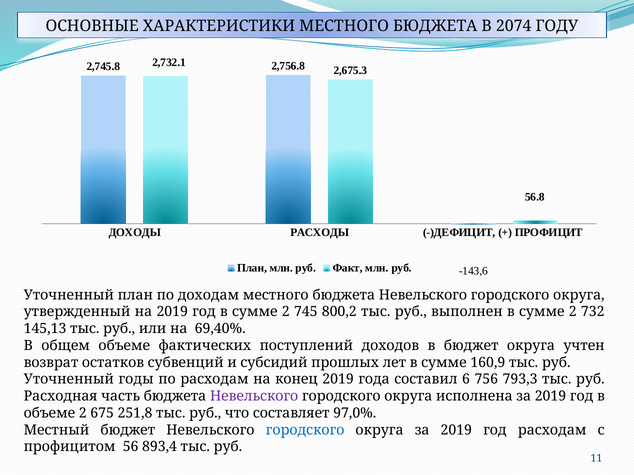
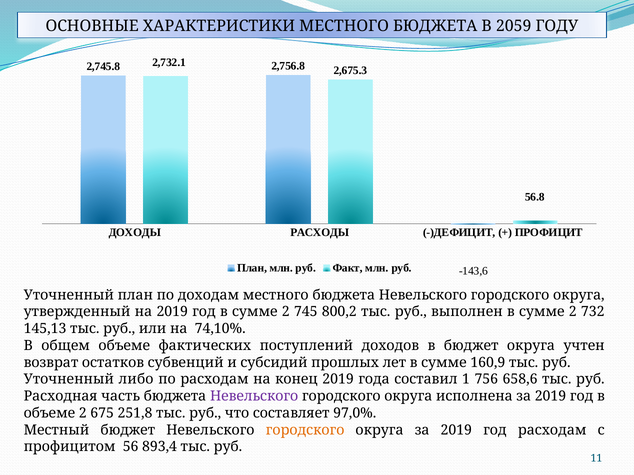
2074: 2074 -> 2059
69,40%: 69,40% -> 74,10%
годы: годы -> либо
6: 6 -> 1
793,3: 793,3 -> 658,6
городского at (305, 430) colour: blue -> orange
